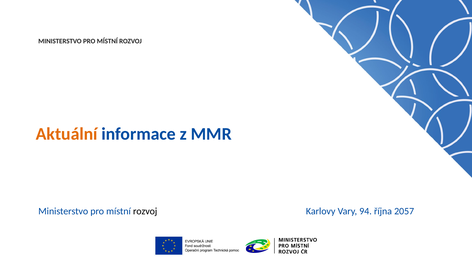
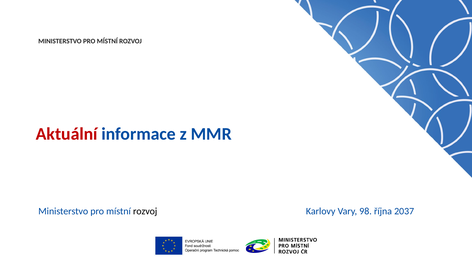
Aktuální colour: orange -> red
94: 94 -> 98
2057: 2057 -> 2037
